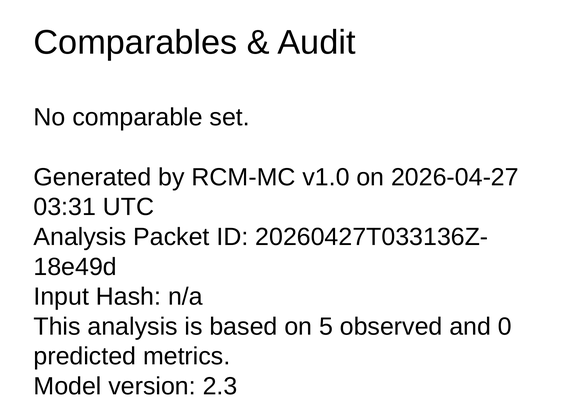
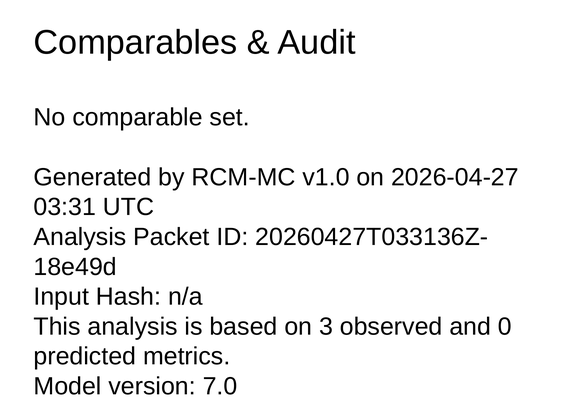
5: 5 -> 3
2.3: 2.3 -> 7.0
